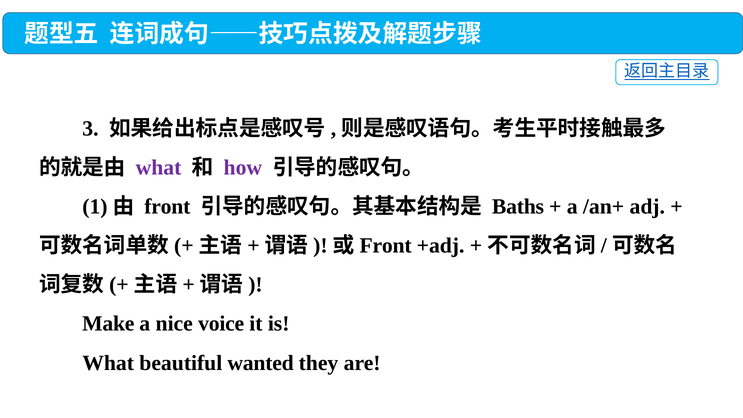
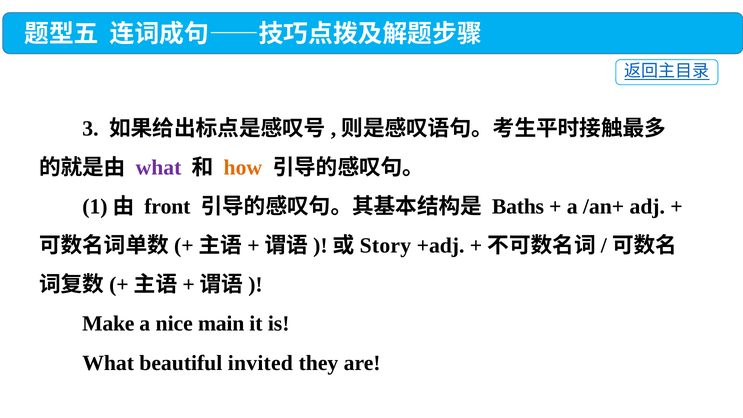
how colour: purple -> orange
Front at (386, 246): Front -> Story
voice: voice -> main
wanted: wanted -> invited
